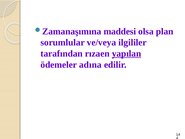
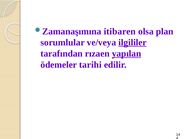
maddesi: maddesi -> itibaren
ilgililer underline: none -> present
adına: adına -> tarihi
